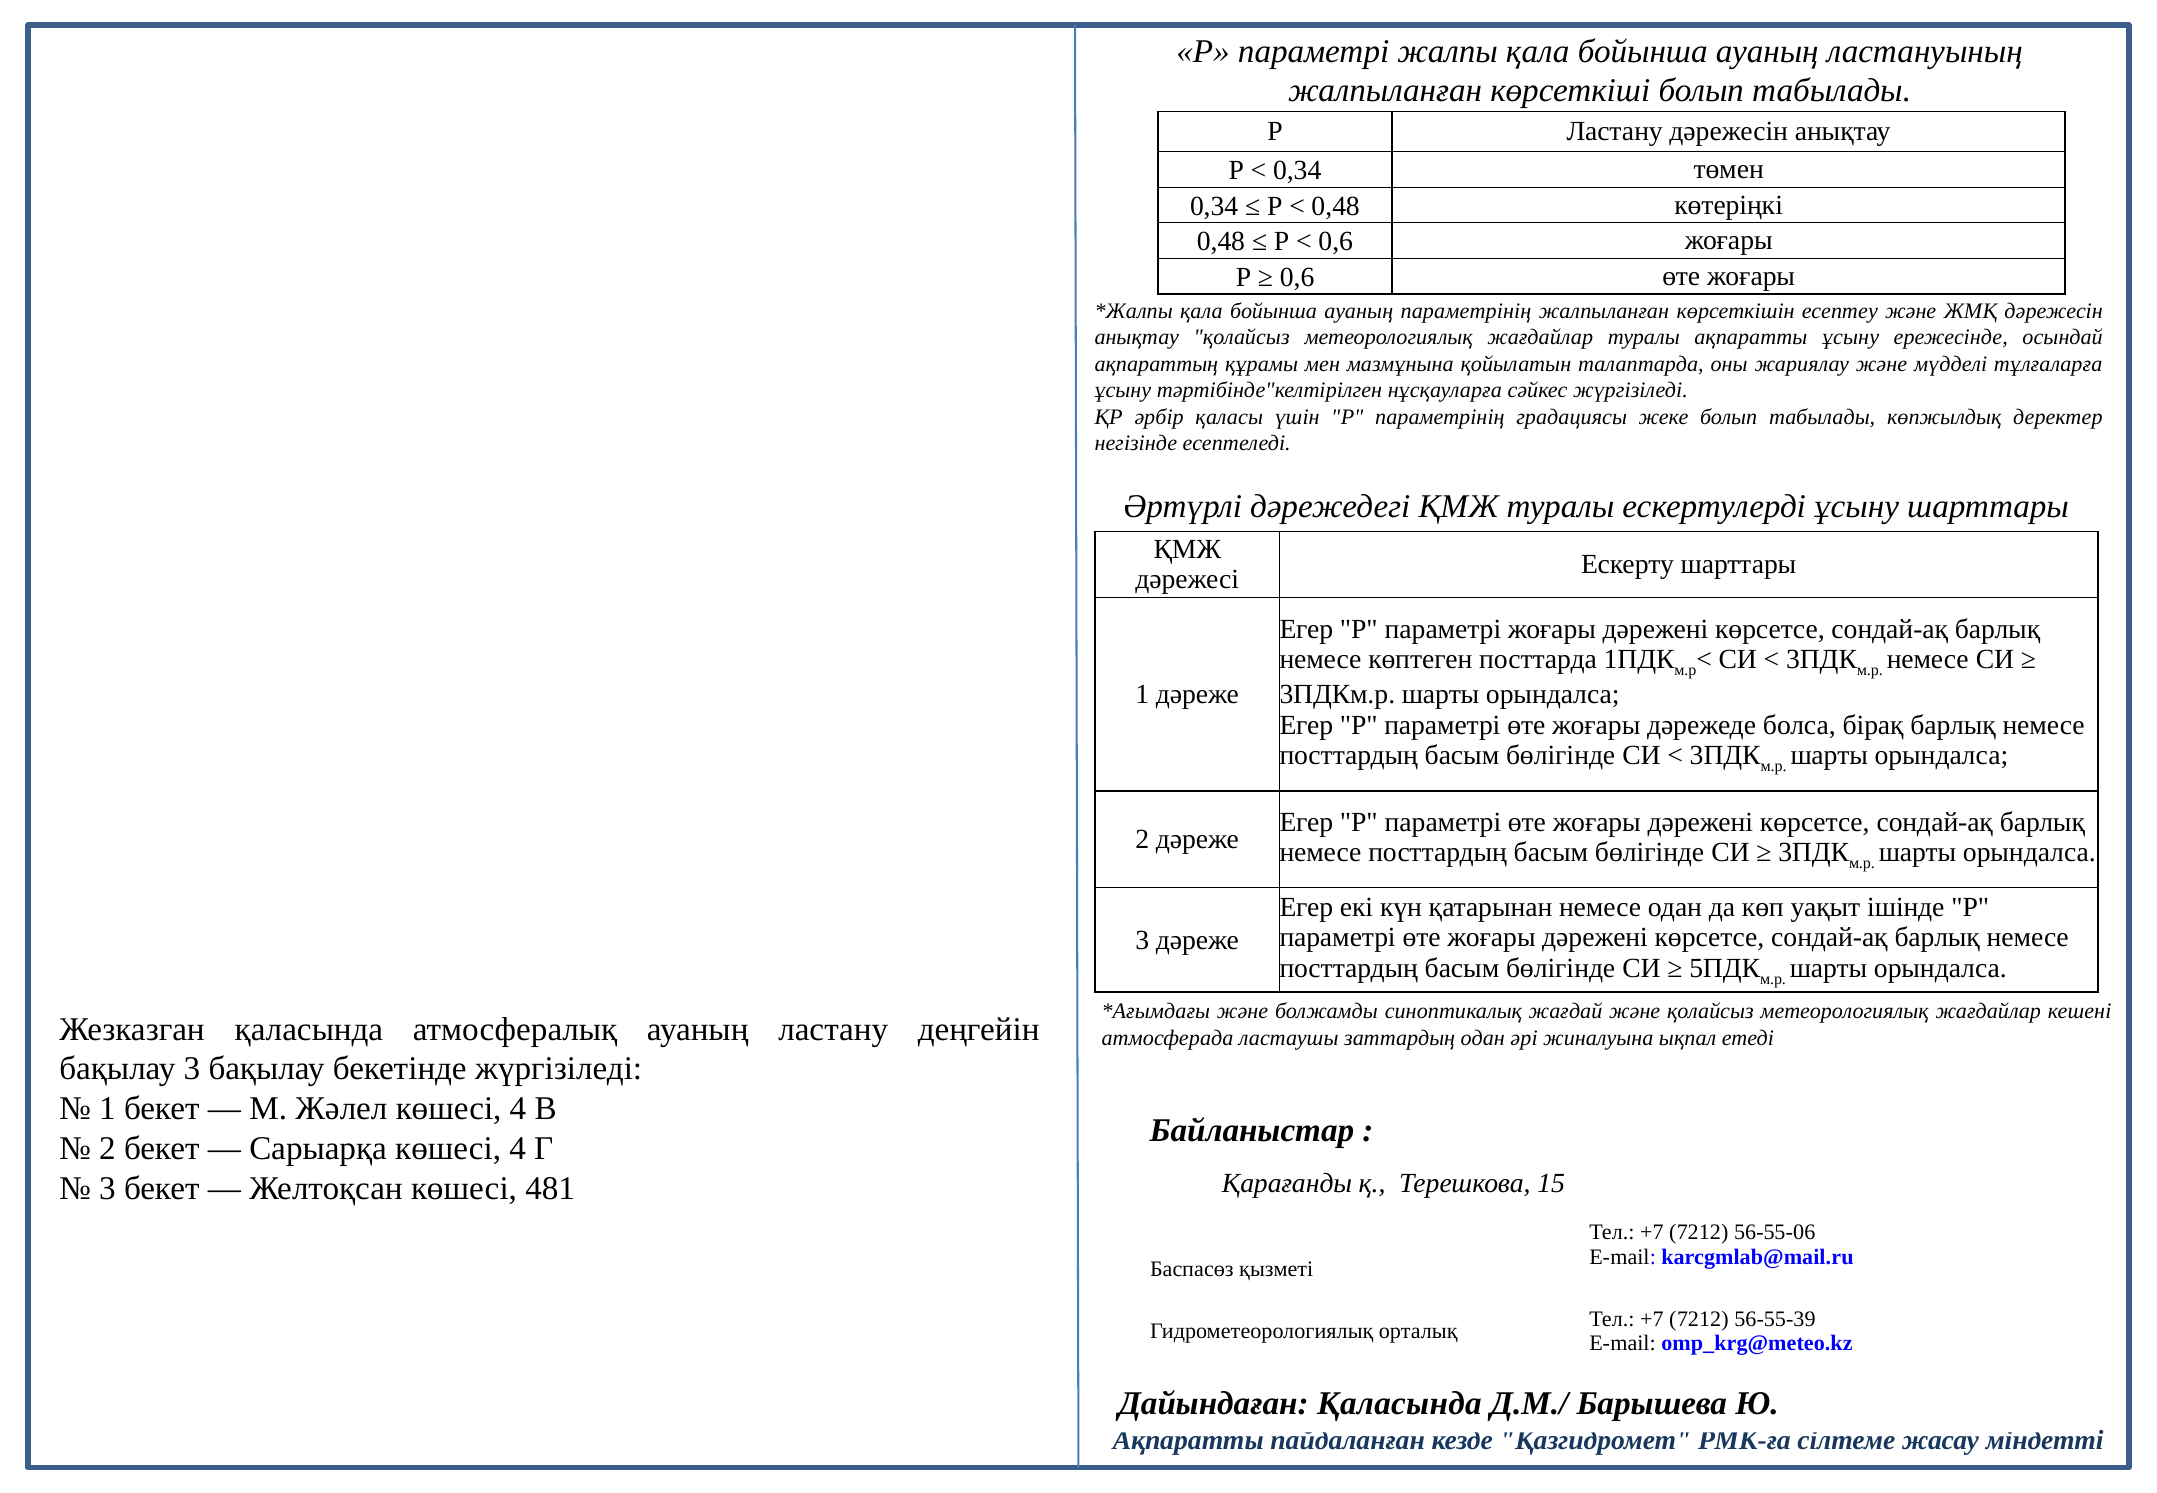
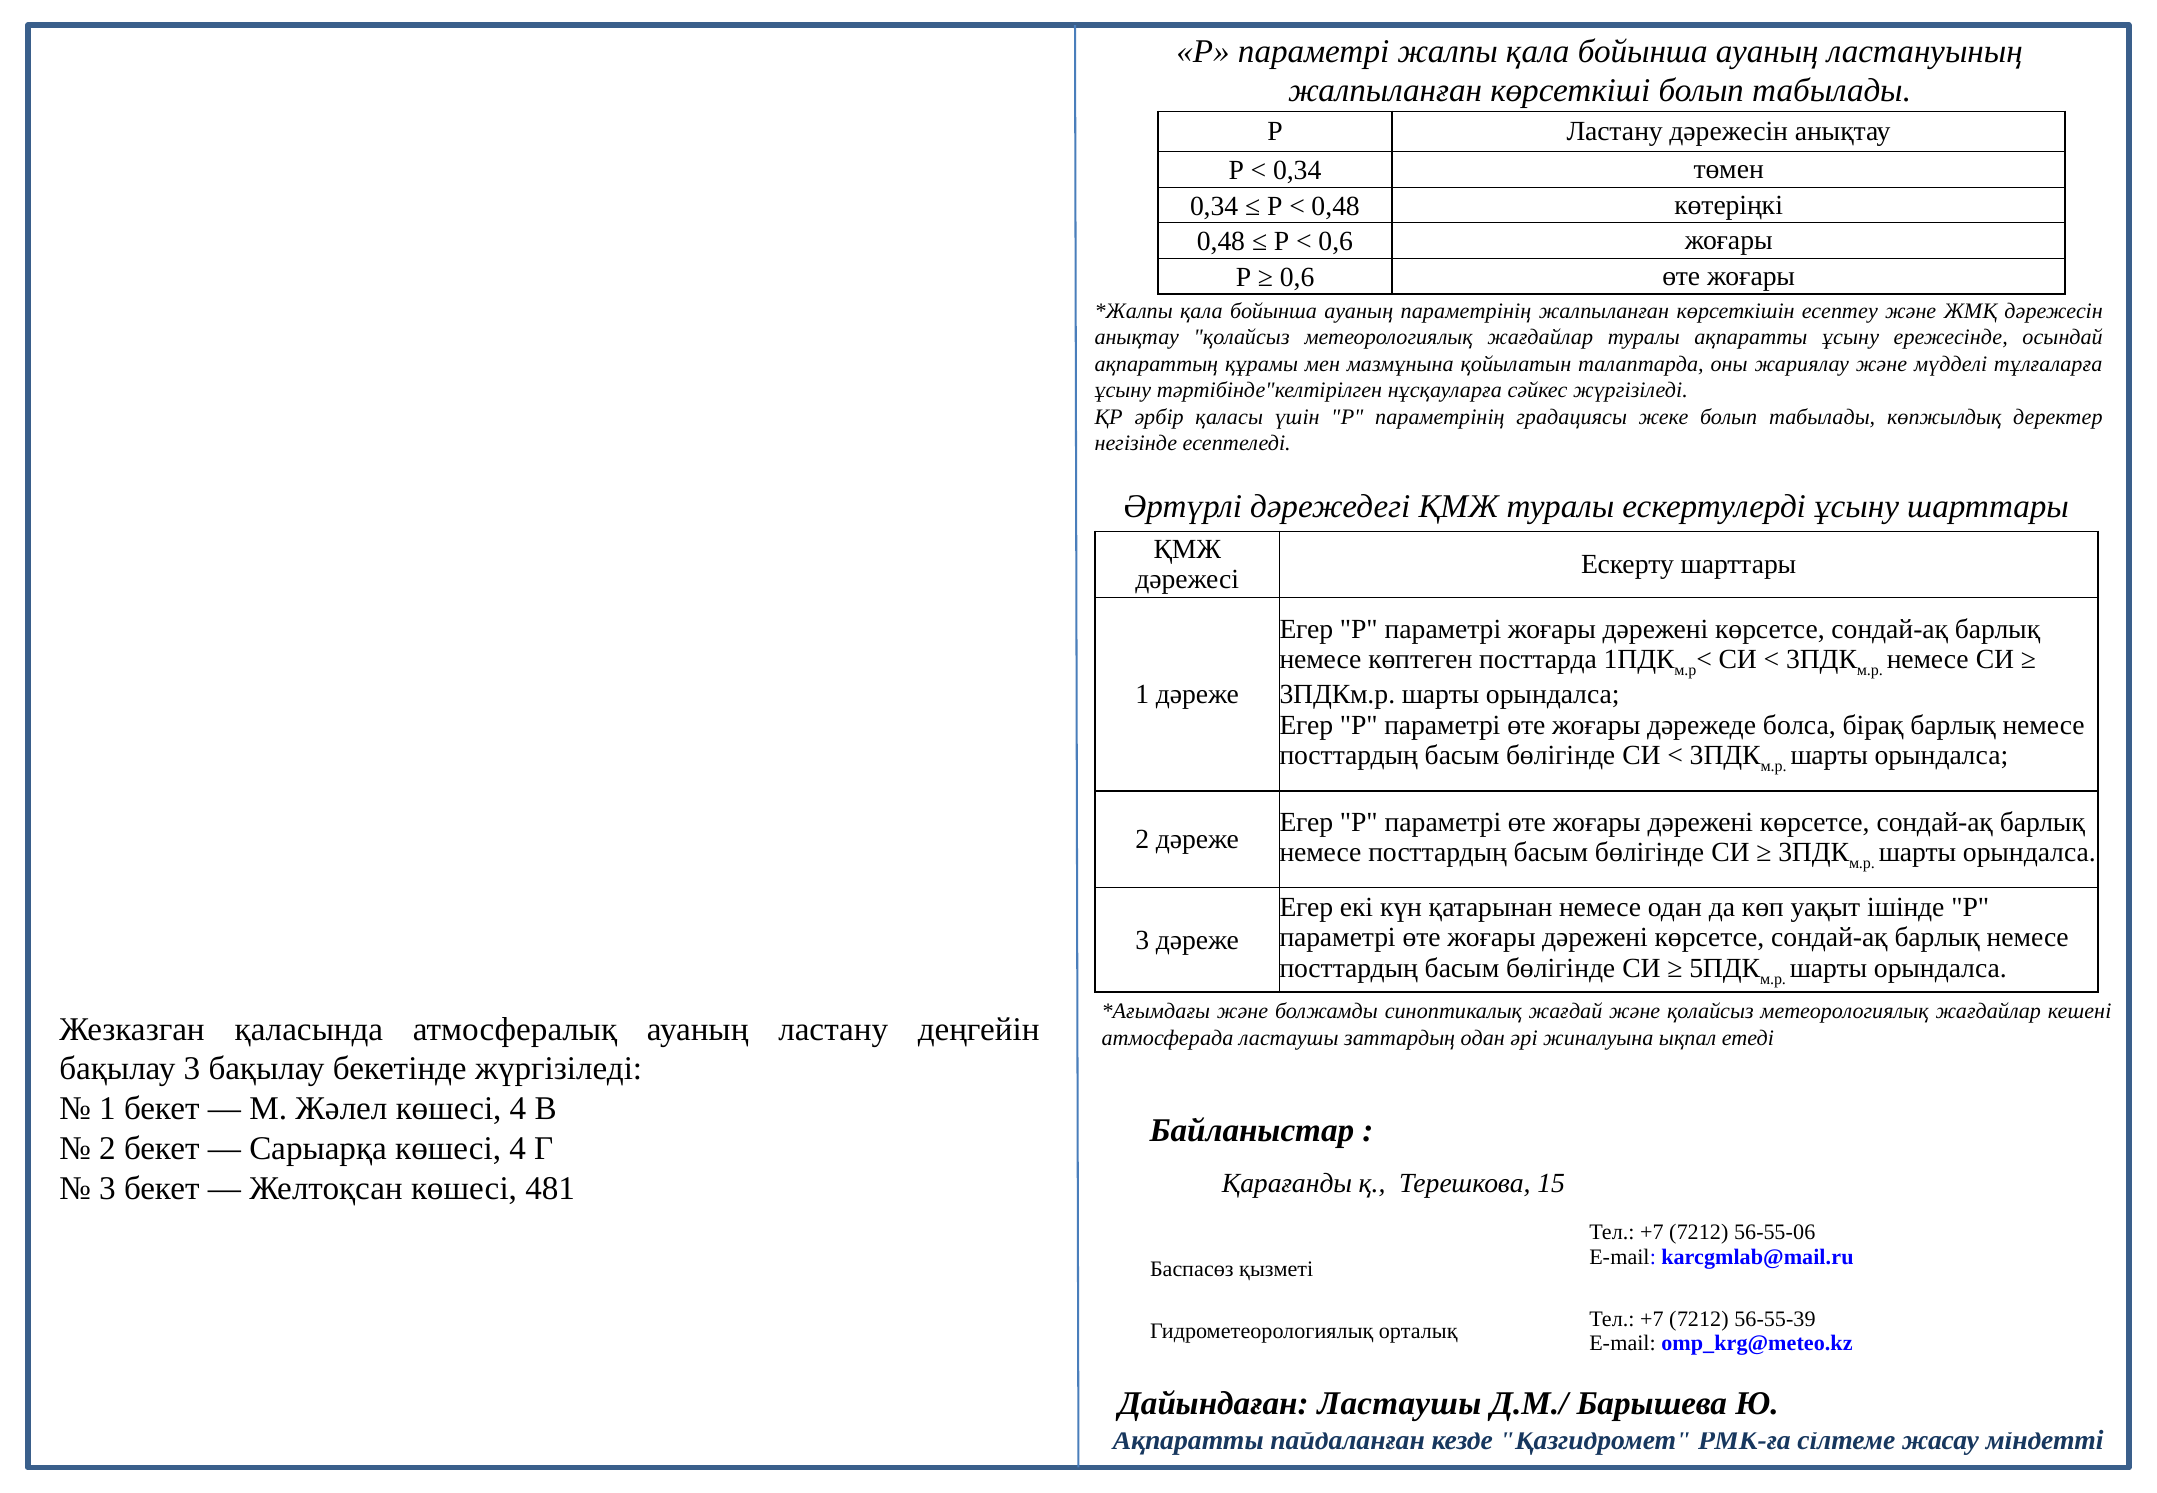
Дайындаған Қаласында: Қаласында -> Ластаушы
